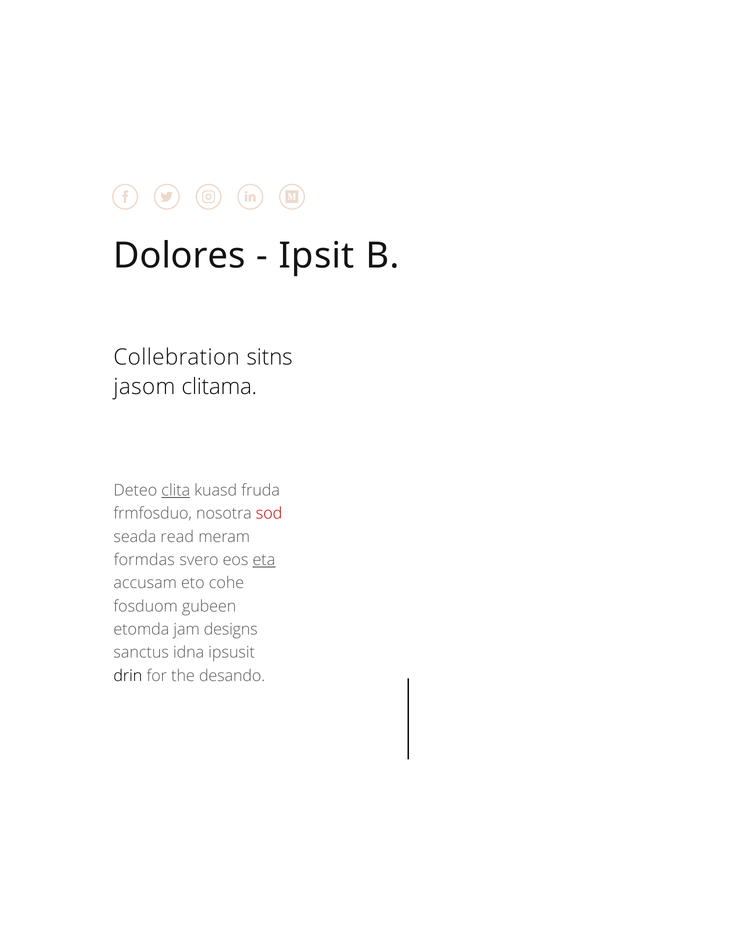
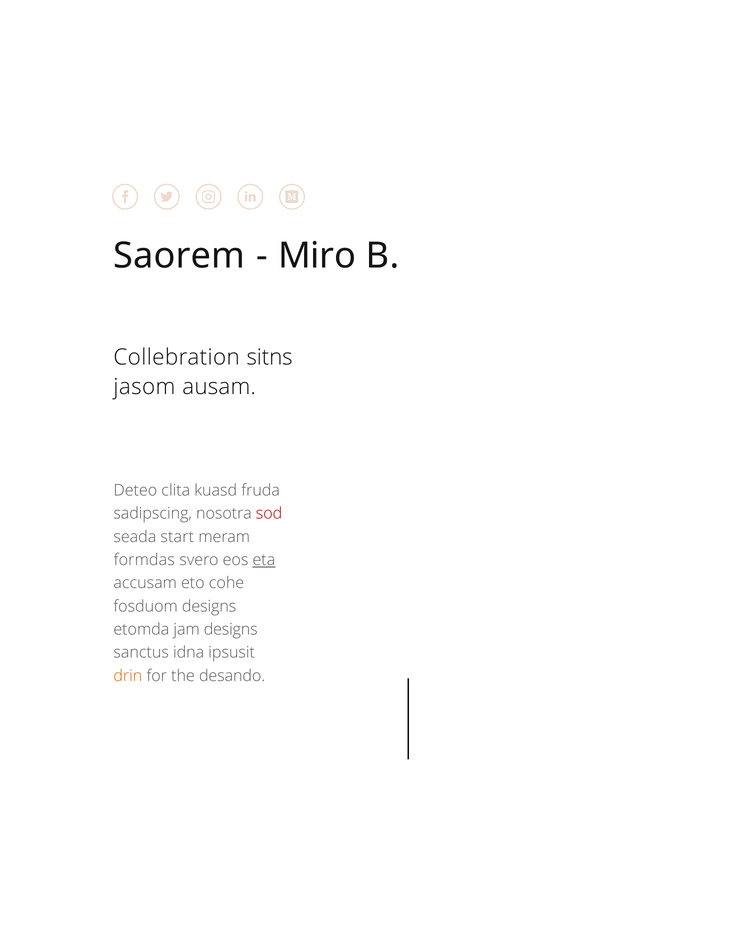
Dolores: Dolores -> Saorem
Ipsit: Ipsit -> Miro
clitama: clitama -> ausam
clita underline: present -> none
frmfosduo: frmfosduo -> sadipscing
read: read -> start
fosduom gubeen: gubeen -> designs
drin colour: black -> orange
